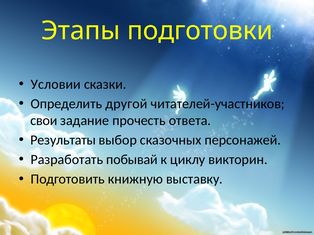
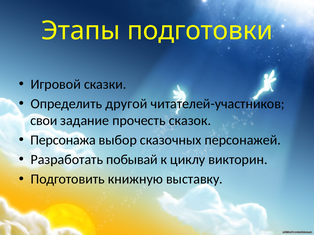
Условии: Условии -> Игровой
ответа: ответа -> сказок
Результаты: Результаты -> Персонажа
